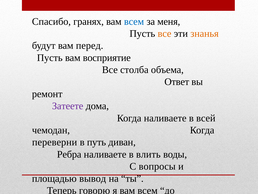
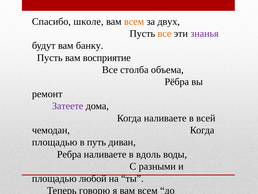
гранях: гранях -> школе
всем at (134, 21) colour: blue -> orange
меня: меня -> двух
знанья colour: orange -> purple
перед: перед -> банку
Ответ: Ответ -> Рёбра
переверни at (55, 142): переверни -> площадью
влить: влить -> вдоль
вопросы: вопросы -> разными
вывод: вывод -> любой
